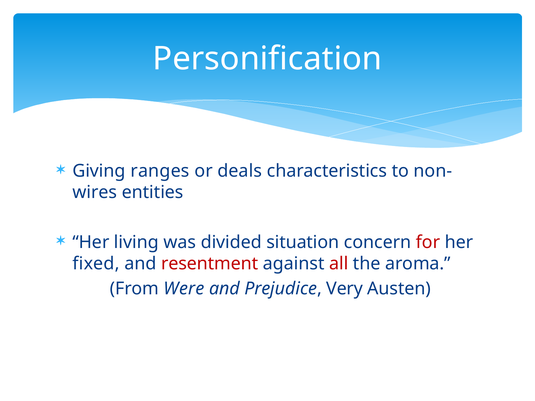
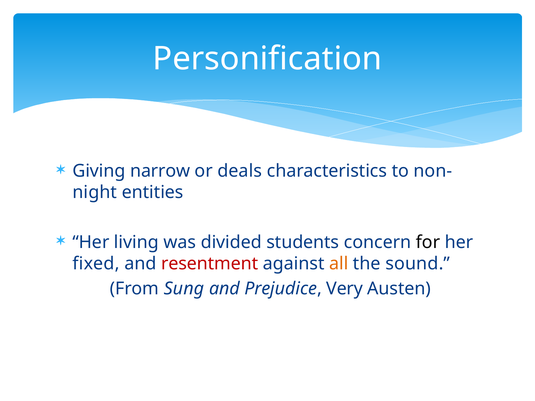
ranges: ranges -> narrow
wires: wires -> night
situation: situation -> students
for colour: red -> black
all colour: red -> orange
aroma: aroma -> sound
Were: Were -> Sung
